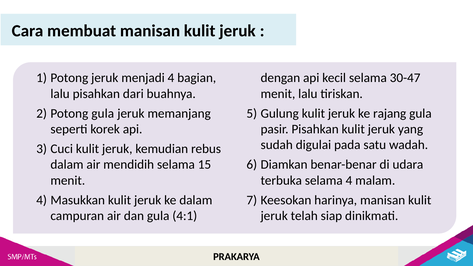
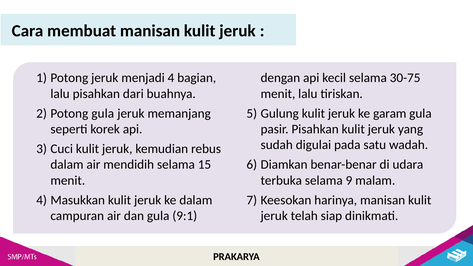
30-47: 30-47 -> 30-75
rajang: rajang -> garam
selama 4: 4 -> 9
4:1: 4:1 -> 9:1
